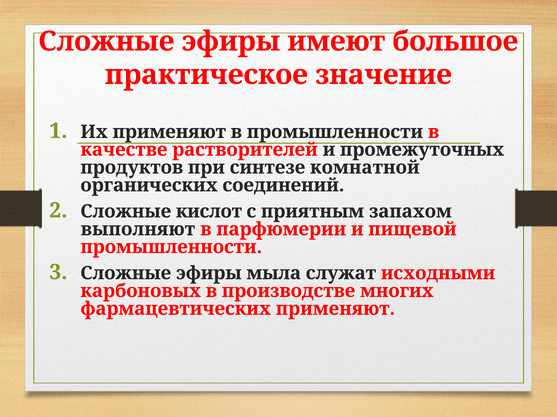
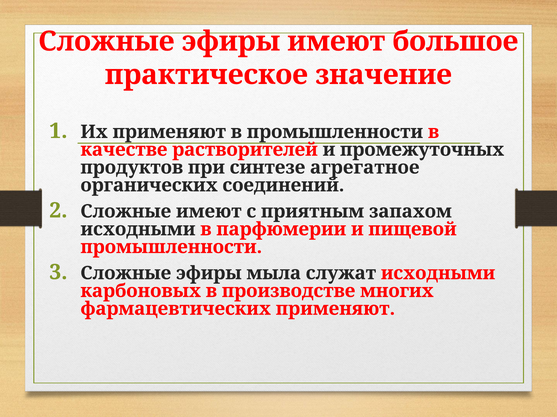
комнатной: комнатной -> агрегатное
Сложные кислот: кислот -> имеют
выполняют at (138, 230): выполняют -> исходными
